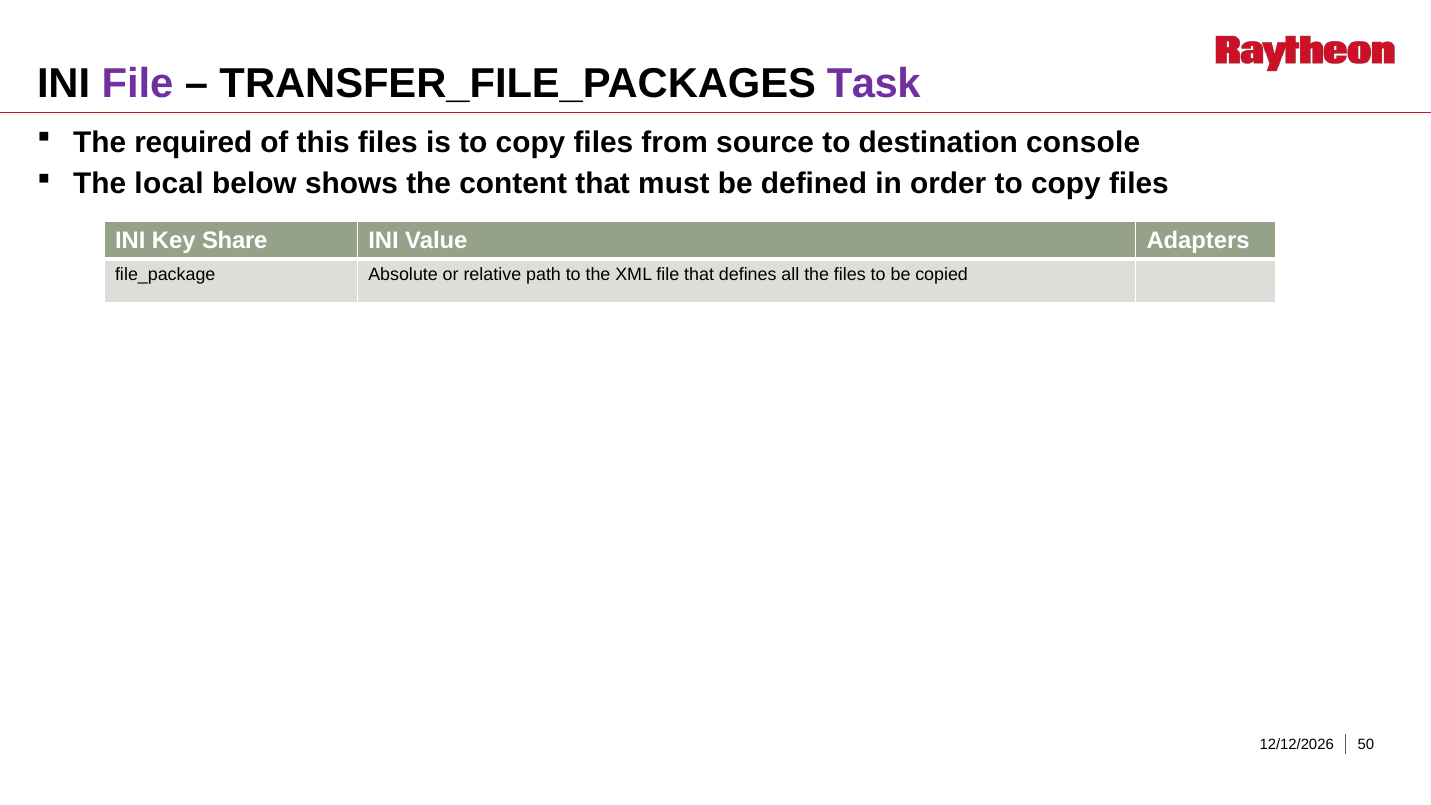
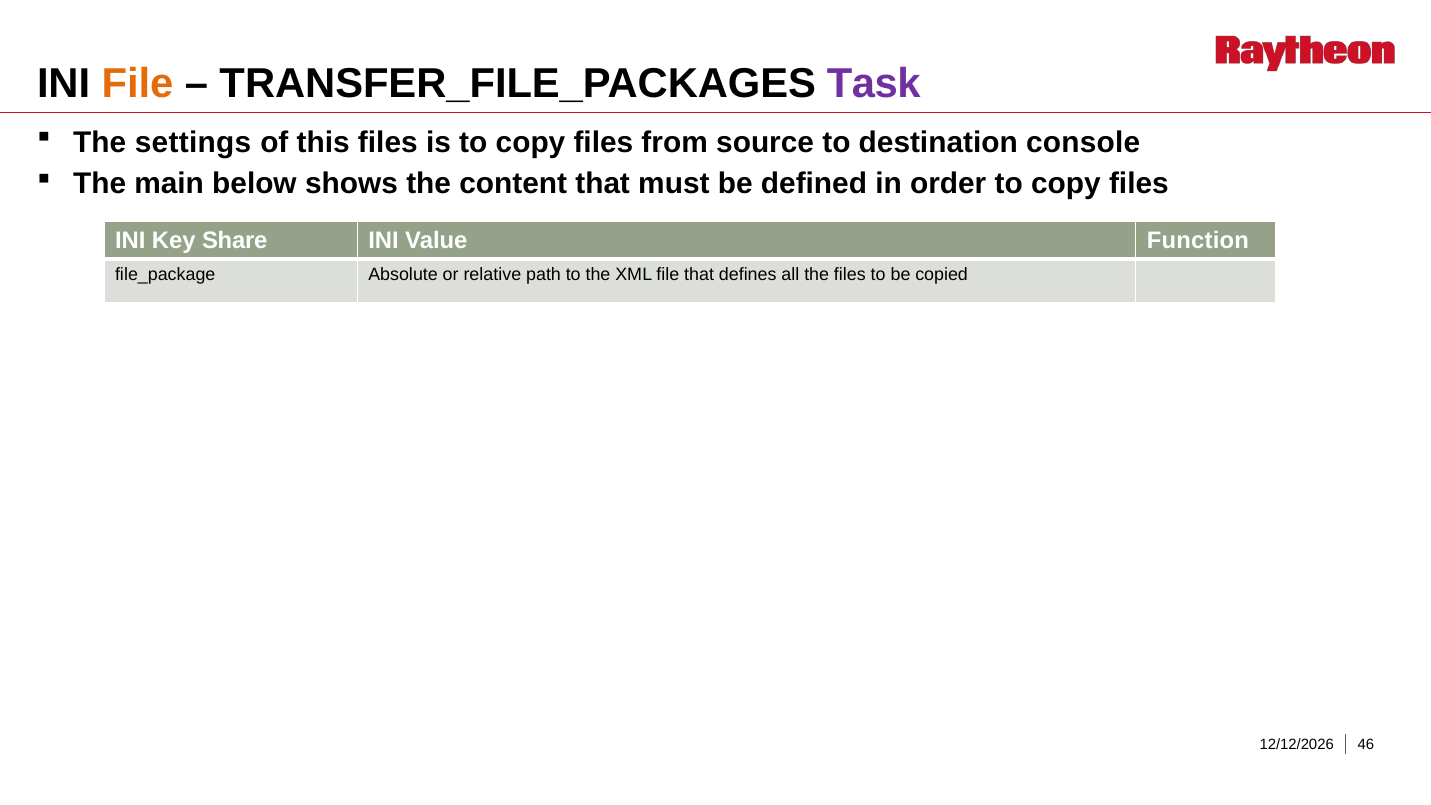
File at (138, 84) colour: purple -> orange
required: required -> settings
local: local -> main
Adapters: Adapters -> Function
50: 50 -> 46
